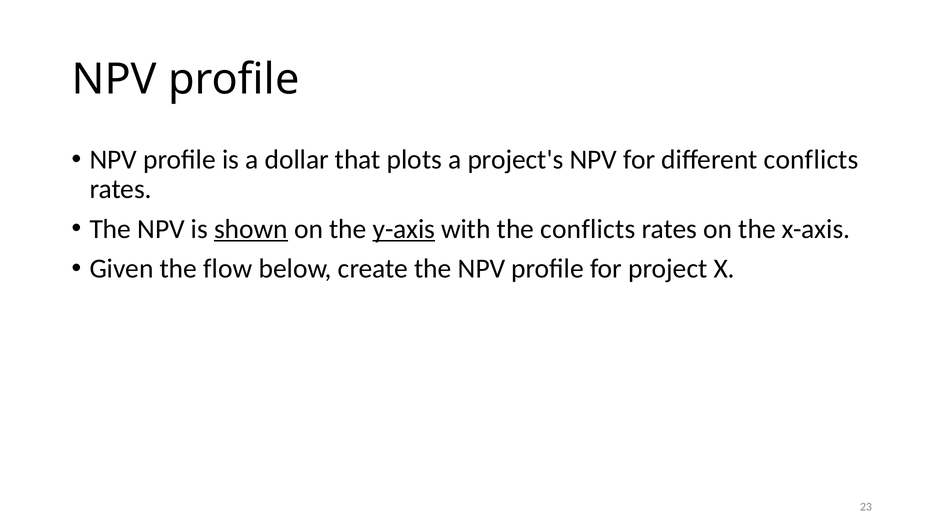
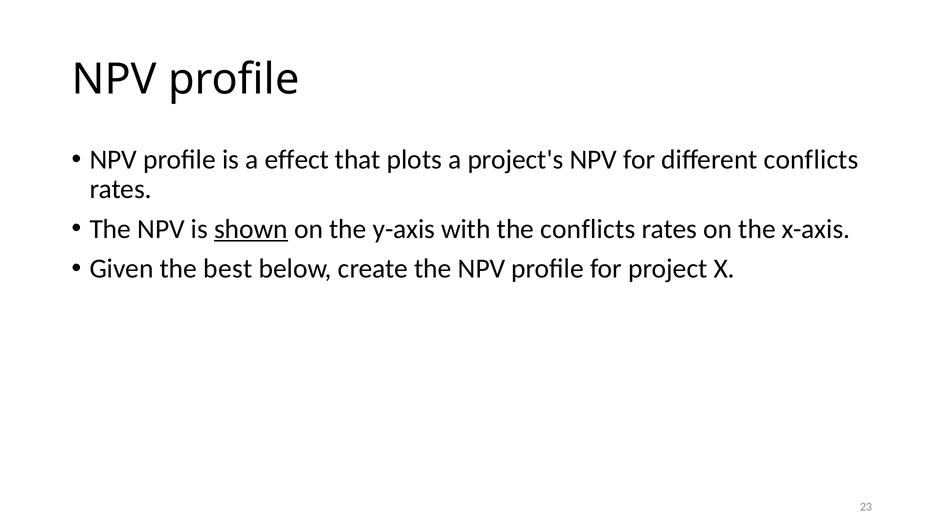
dollar: dollar -> effect
y-axis underline: present -> none
flow: flow -> best
